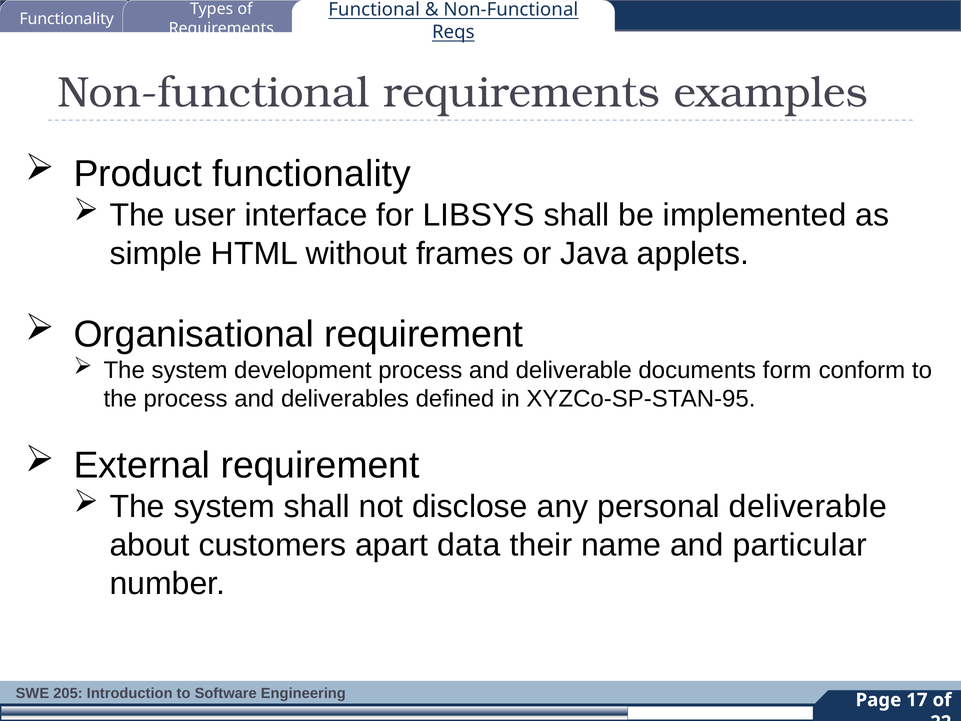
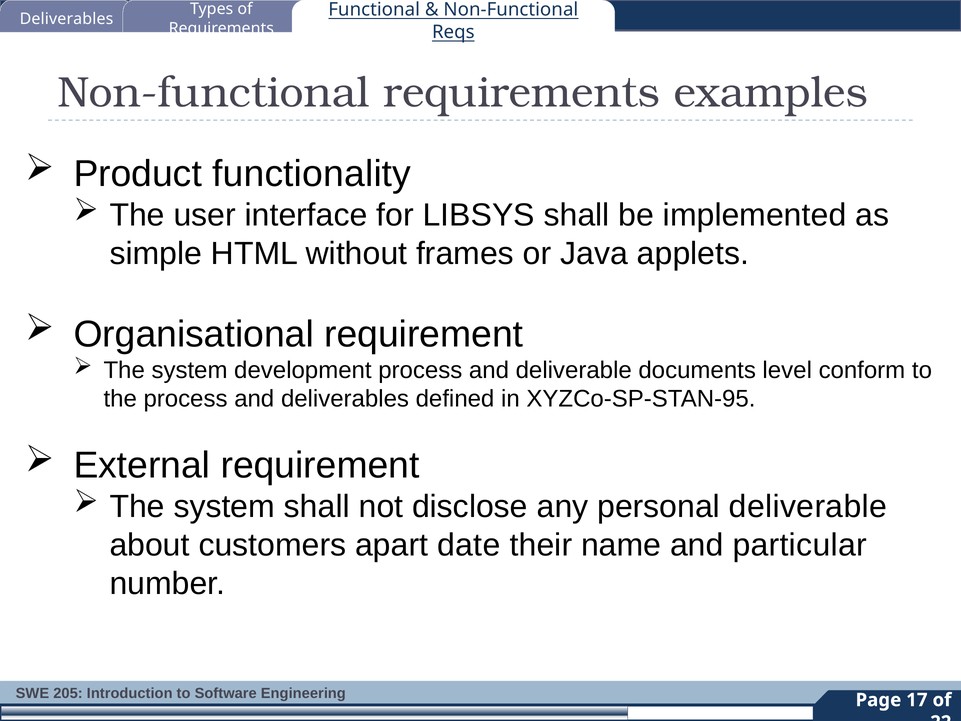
Functionality at (67, 19): Functionality -> Deliverables
form: form -> level
data: data -> date
